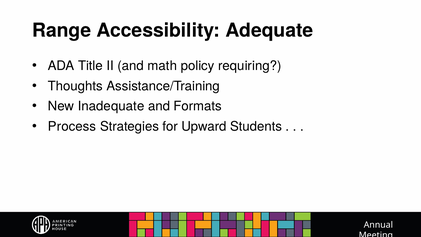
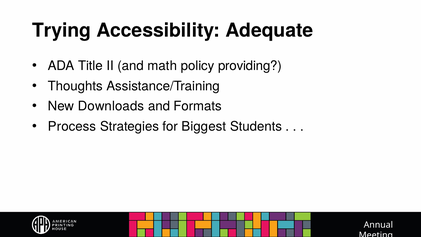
Range: Range -> Trying
requiring: requiring -> providing
Inadequate: Inadequate -> Downloads
Upward: Upward -> Biggest
